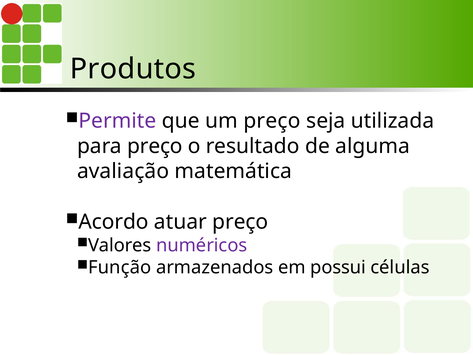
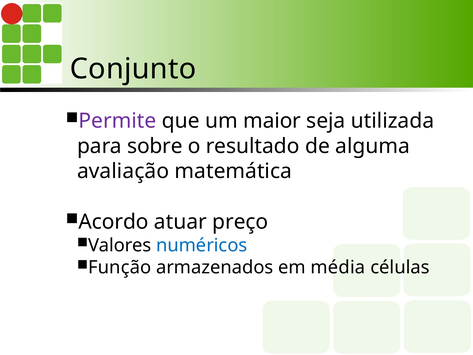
Produtos: Produtos -> Conjunto
um preço: preço -> maior
para preço: preço -> sobre
numéricos colour: purple -> blue
possui: possui -> média
